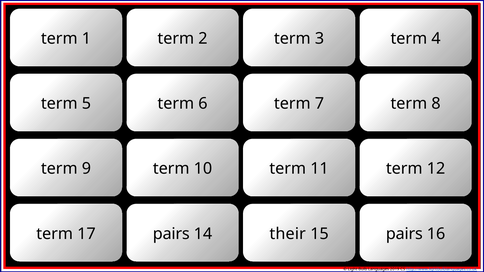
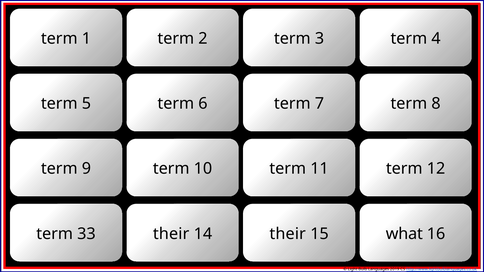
17: 17 -> 33
pairs at (171, 234): pairs -> their
pairs at (404, 234): pairs -> what
